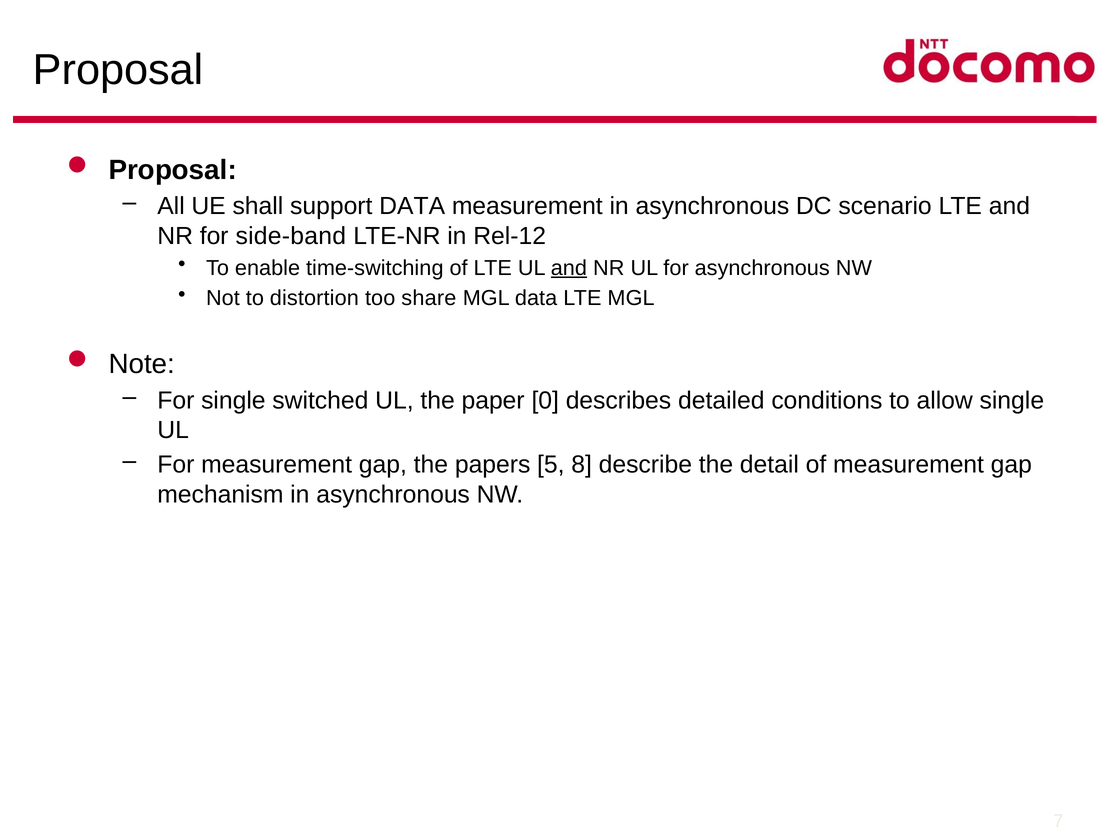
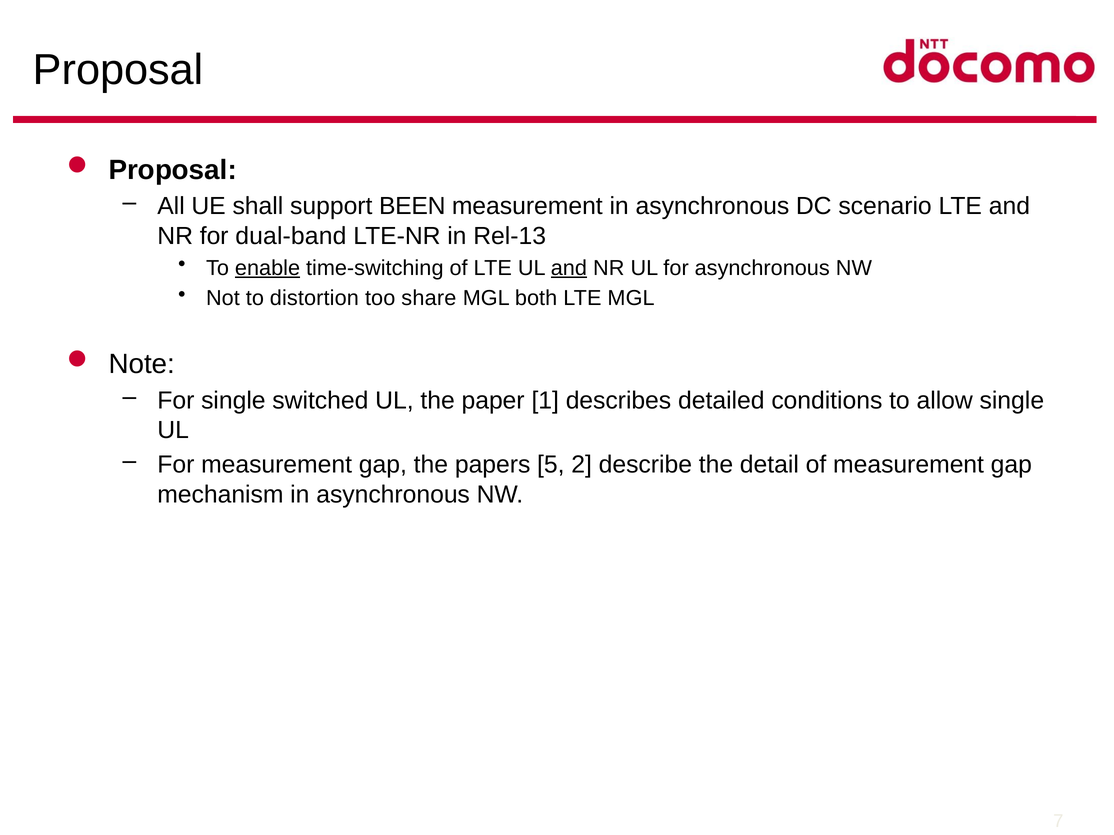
support DATA: DATA -> BEEN
side-band: side-band -> dual-band
Rel-12: Rel-12 -> Rel-13
enable underline: none -> present
MGL data: data -> both
0: 0 -> 1
8: 8 -> 2
